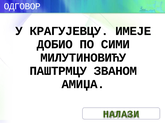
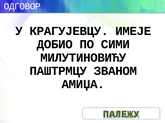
НАЛАЗИ: НАЛАЗИ -> ПАЛЕЖУ
